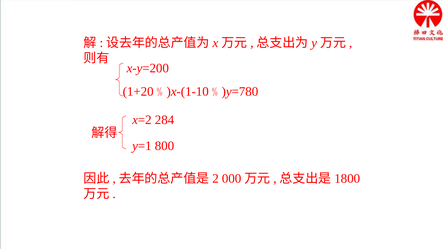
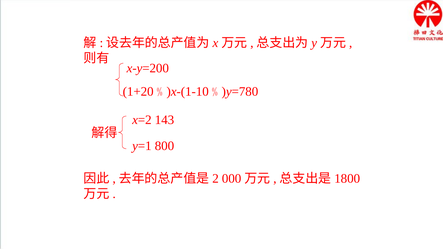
284: 284 -> 143
